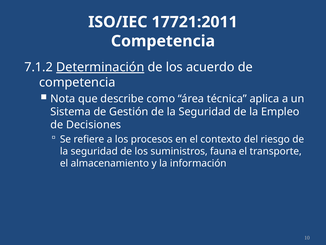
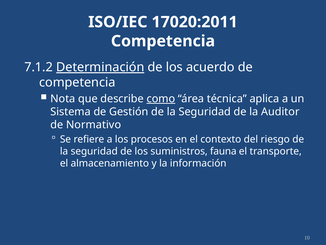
17721:2011: 17721:2011 -> 17020:2011
como underline: none -> present
Empleo: Empleo -> Auditor
Decisiones: Decisiones -> Normativo
